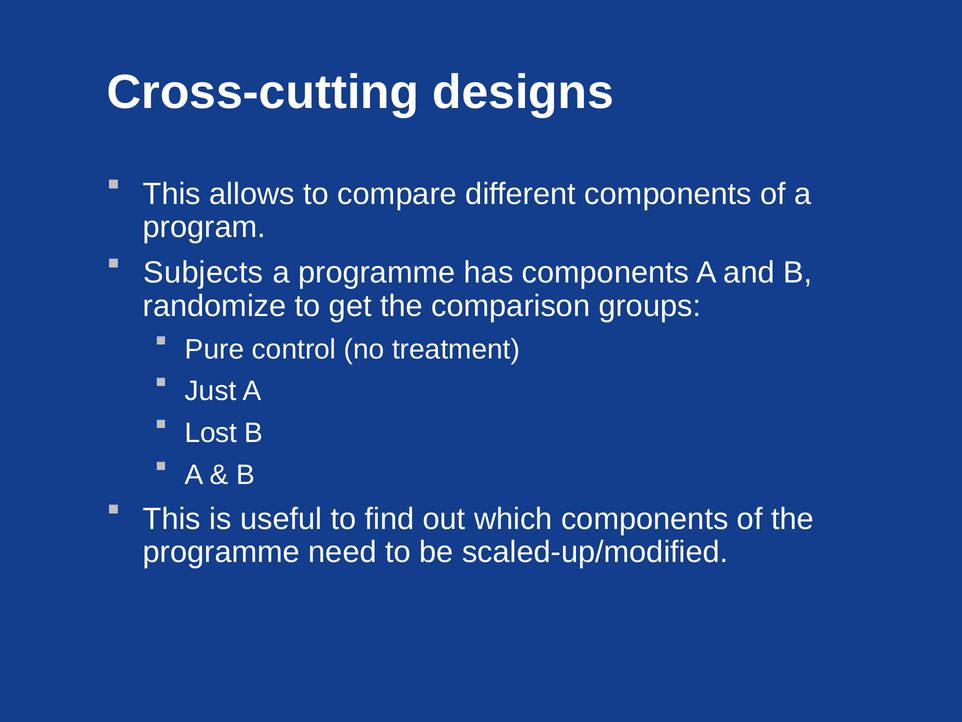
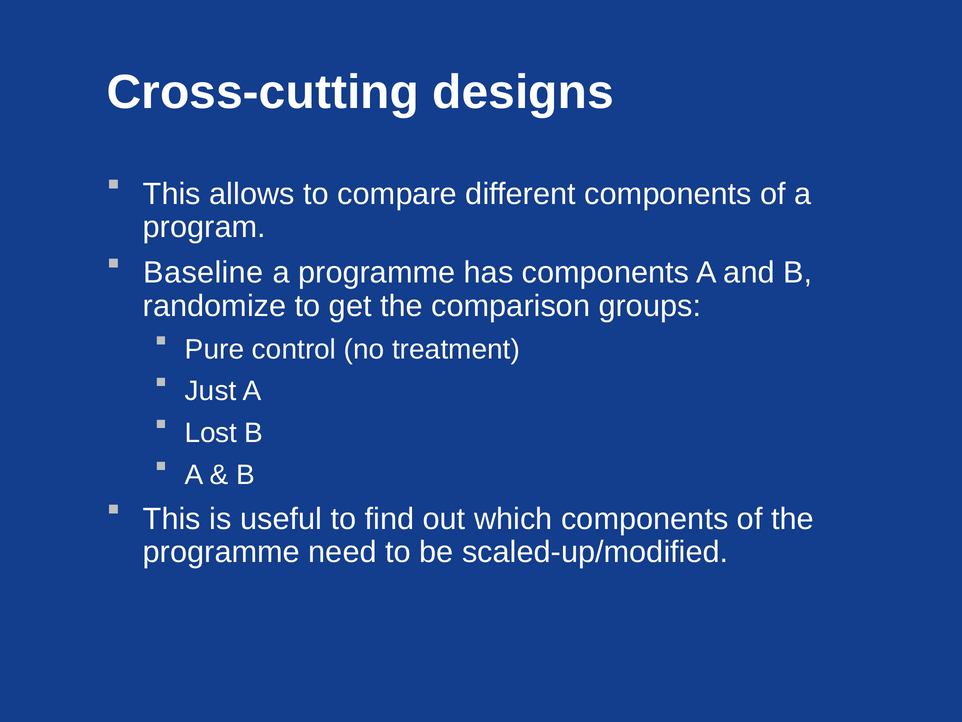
Subjects: Subjects -> Baseline
